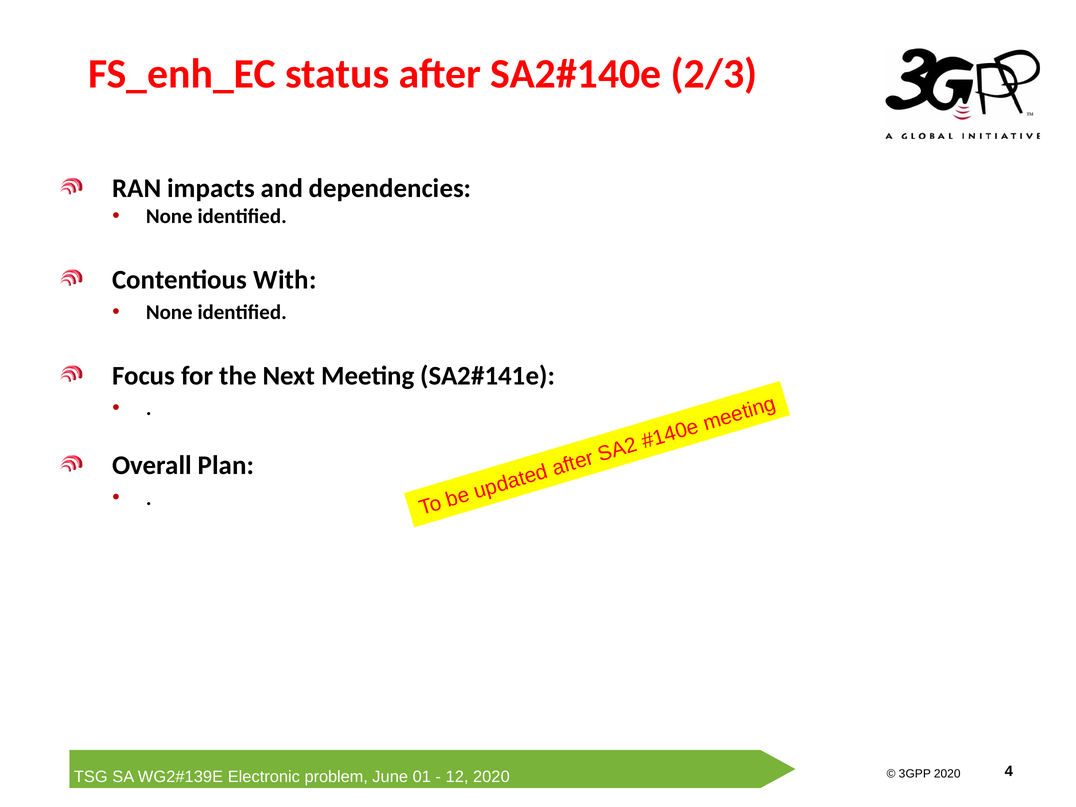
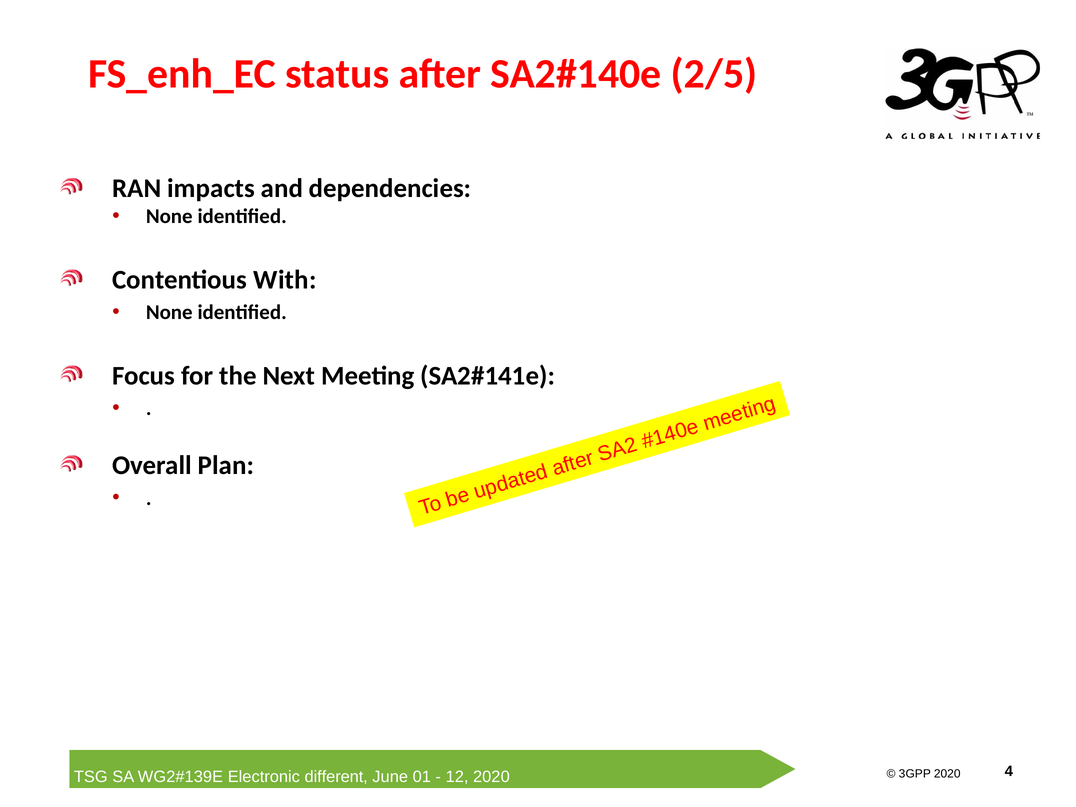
2/3: 2/3 -> 2/5
problem: problem -> different
